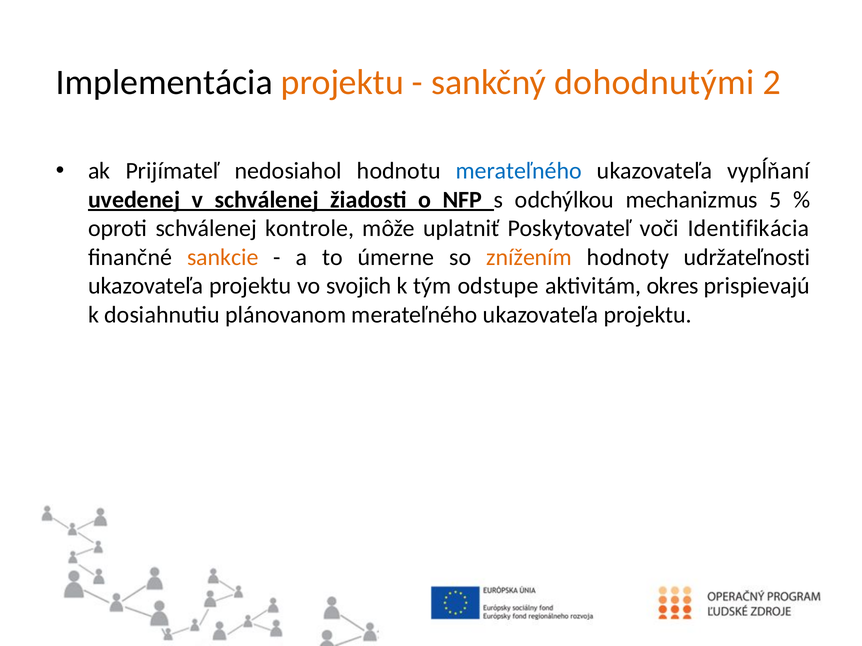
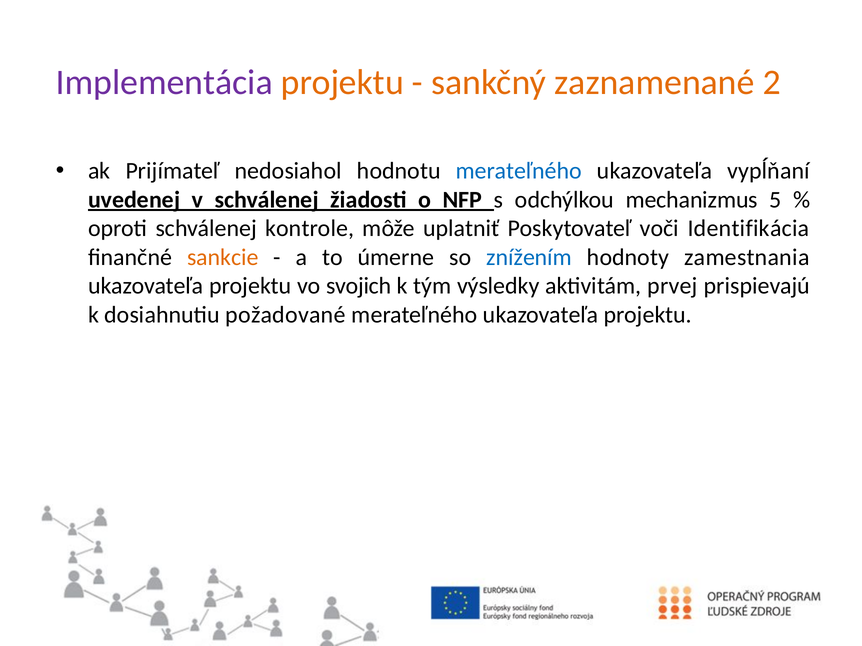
Implementácia colour: black -> purple
dohodnutými: dohodnutými -> zaznamenané
znížením colour: orange -> blue
udržateľnosti: udržateľnosti -> zamestnania
odstupe: odstupe -> výsledky
okres: okres -> prvej
plánovanom: plánovanom -> požadované
